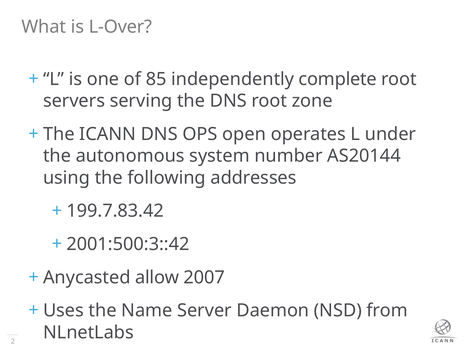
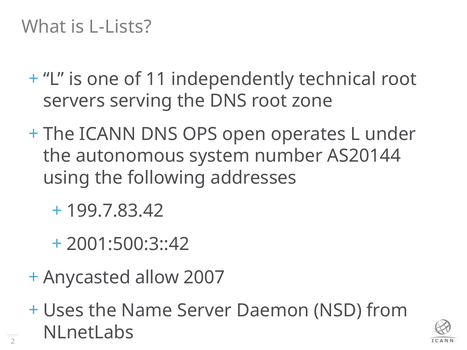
L-Over: L-Over -> L-Lists
85: 85 -> 11
complete: complete -> technical
